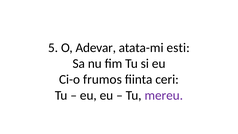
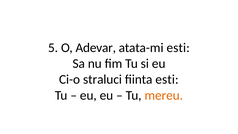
frumos: frumos -> straluci
fiinta ceri: ceri -> esti
mereu colour: purple -> orange
